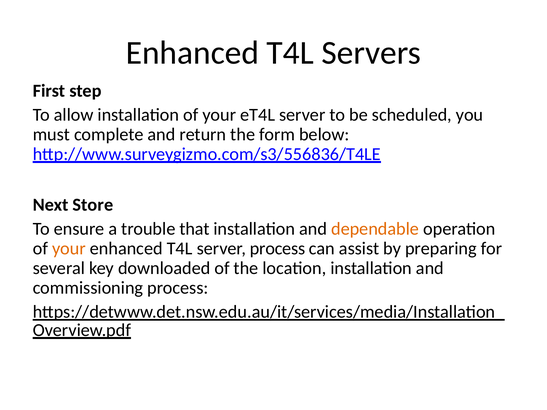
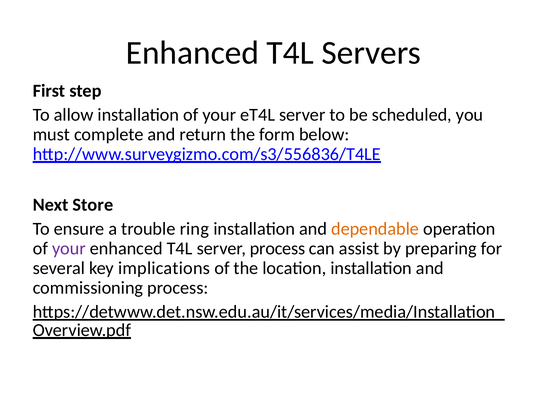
that: that -> ring
your at (69, 249) colour: orange -> purple
downloaded: downloaded -> implications
